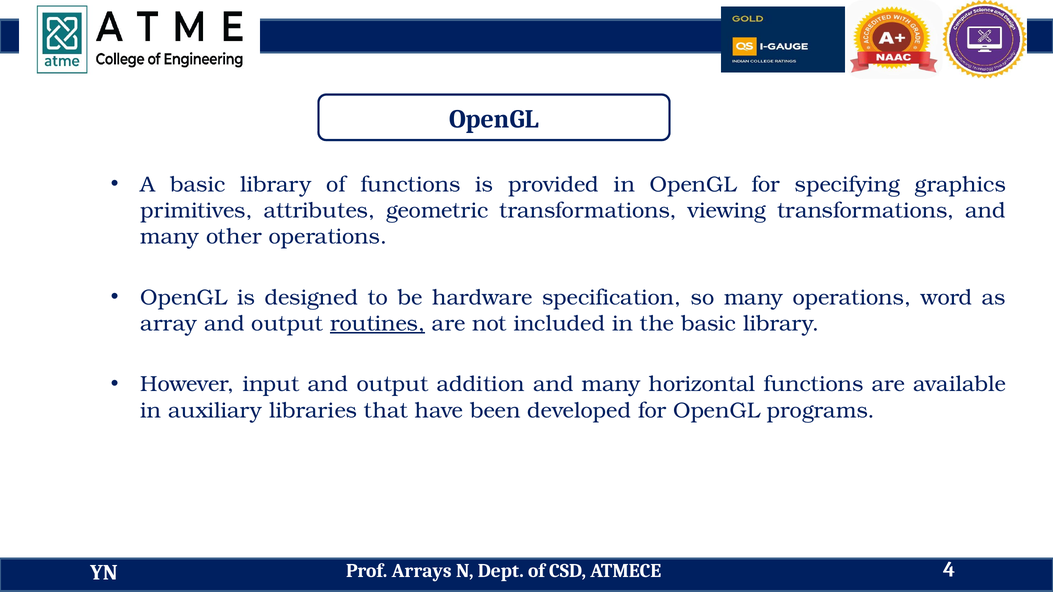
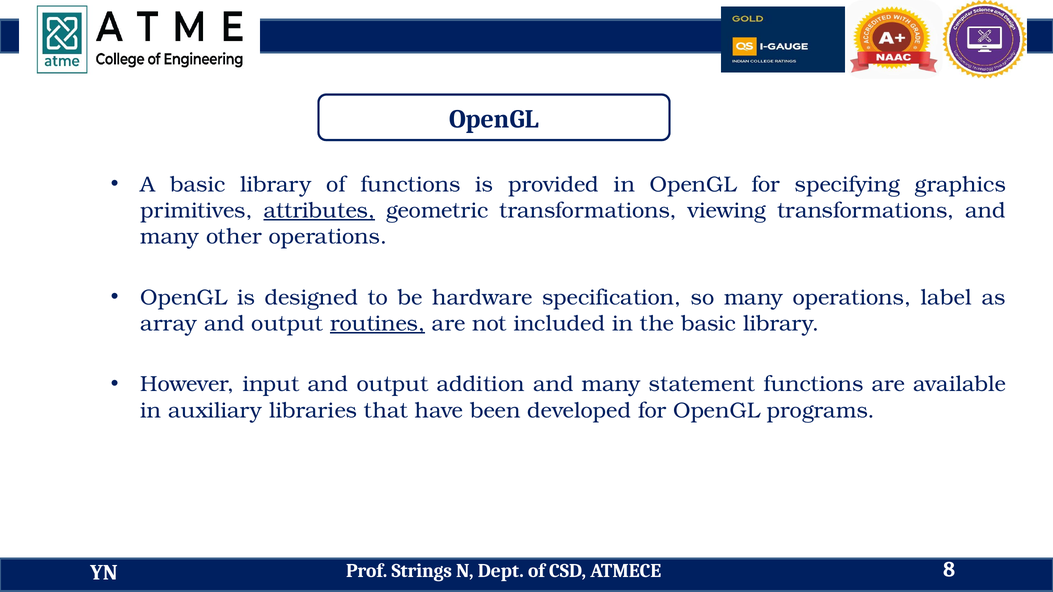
attributes underline: none -> present
word: word -> label
horizontal: horizontal -> statement
Arrays: Arrays -> Strings
4: 4 -> 8
